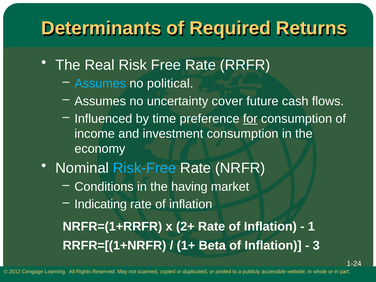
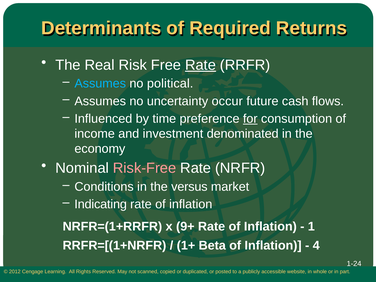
Rate at (200, 65) underline: none -> present
cover: cover -> occur
investment consumption: consumption -> denominated
Risk-Free colour: light blue -> pink
having: having -> versus
2+: 2+ -> 9+
3: 3 -> 4
